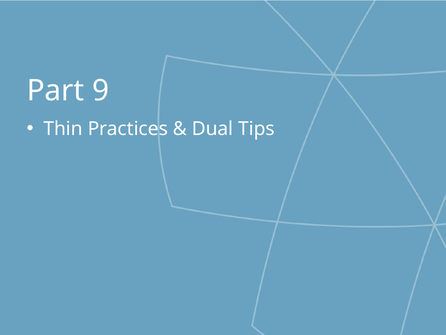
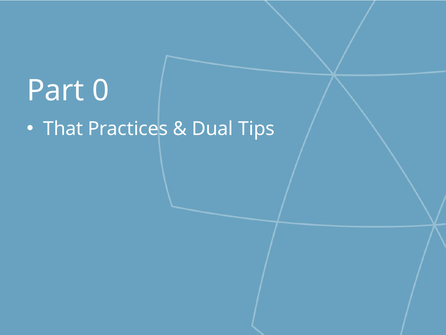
9: 9 -> 0
Thin: Thin -> That
